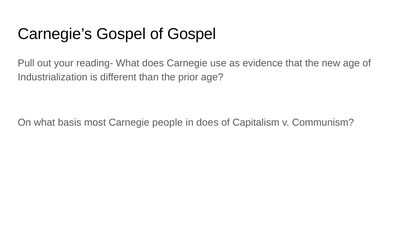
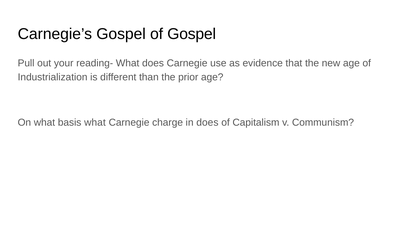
basis most: most -> what
people: people -> charge
